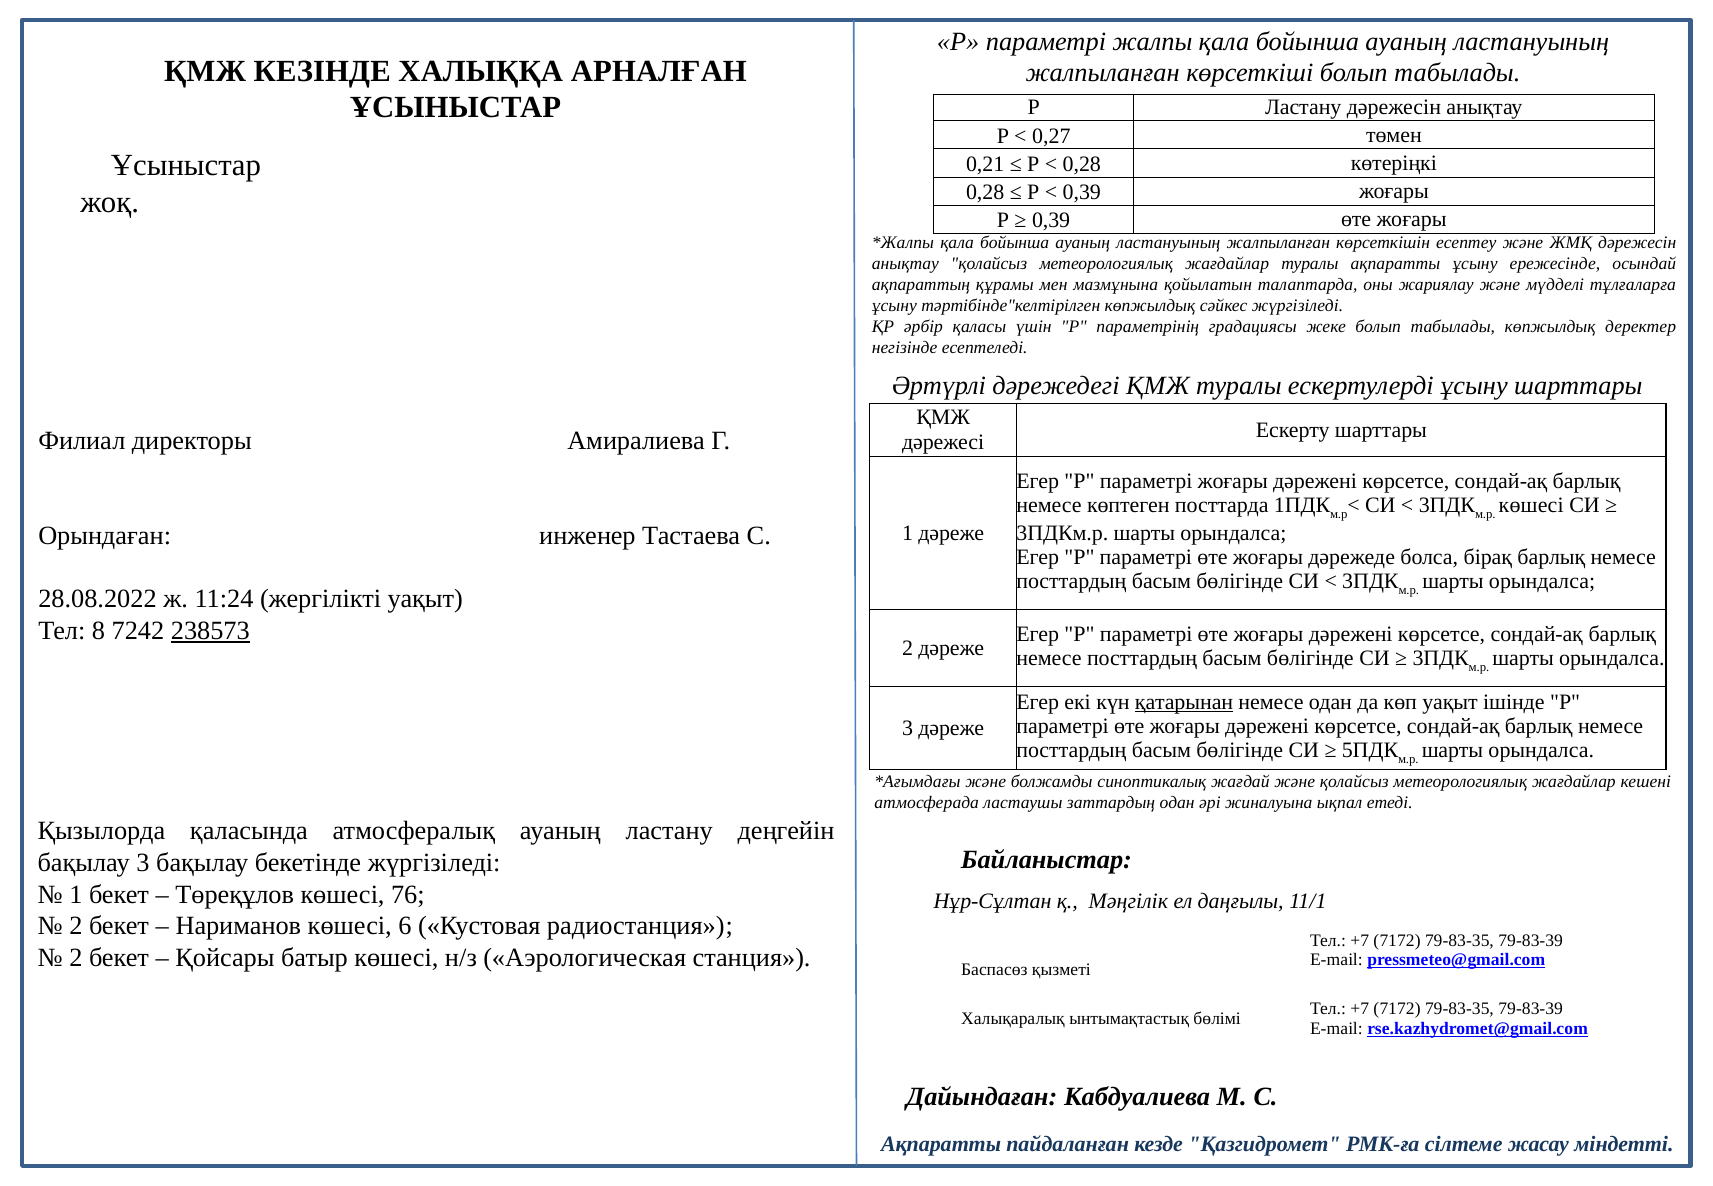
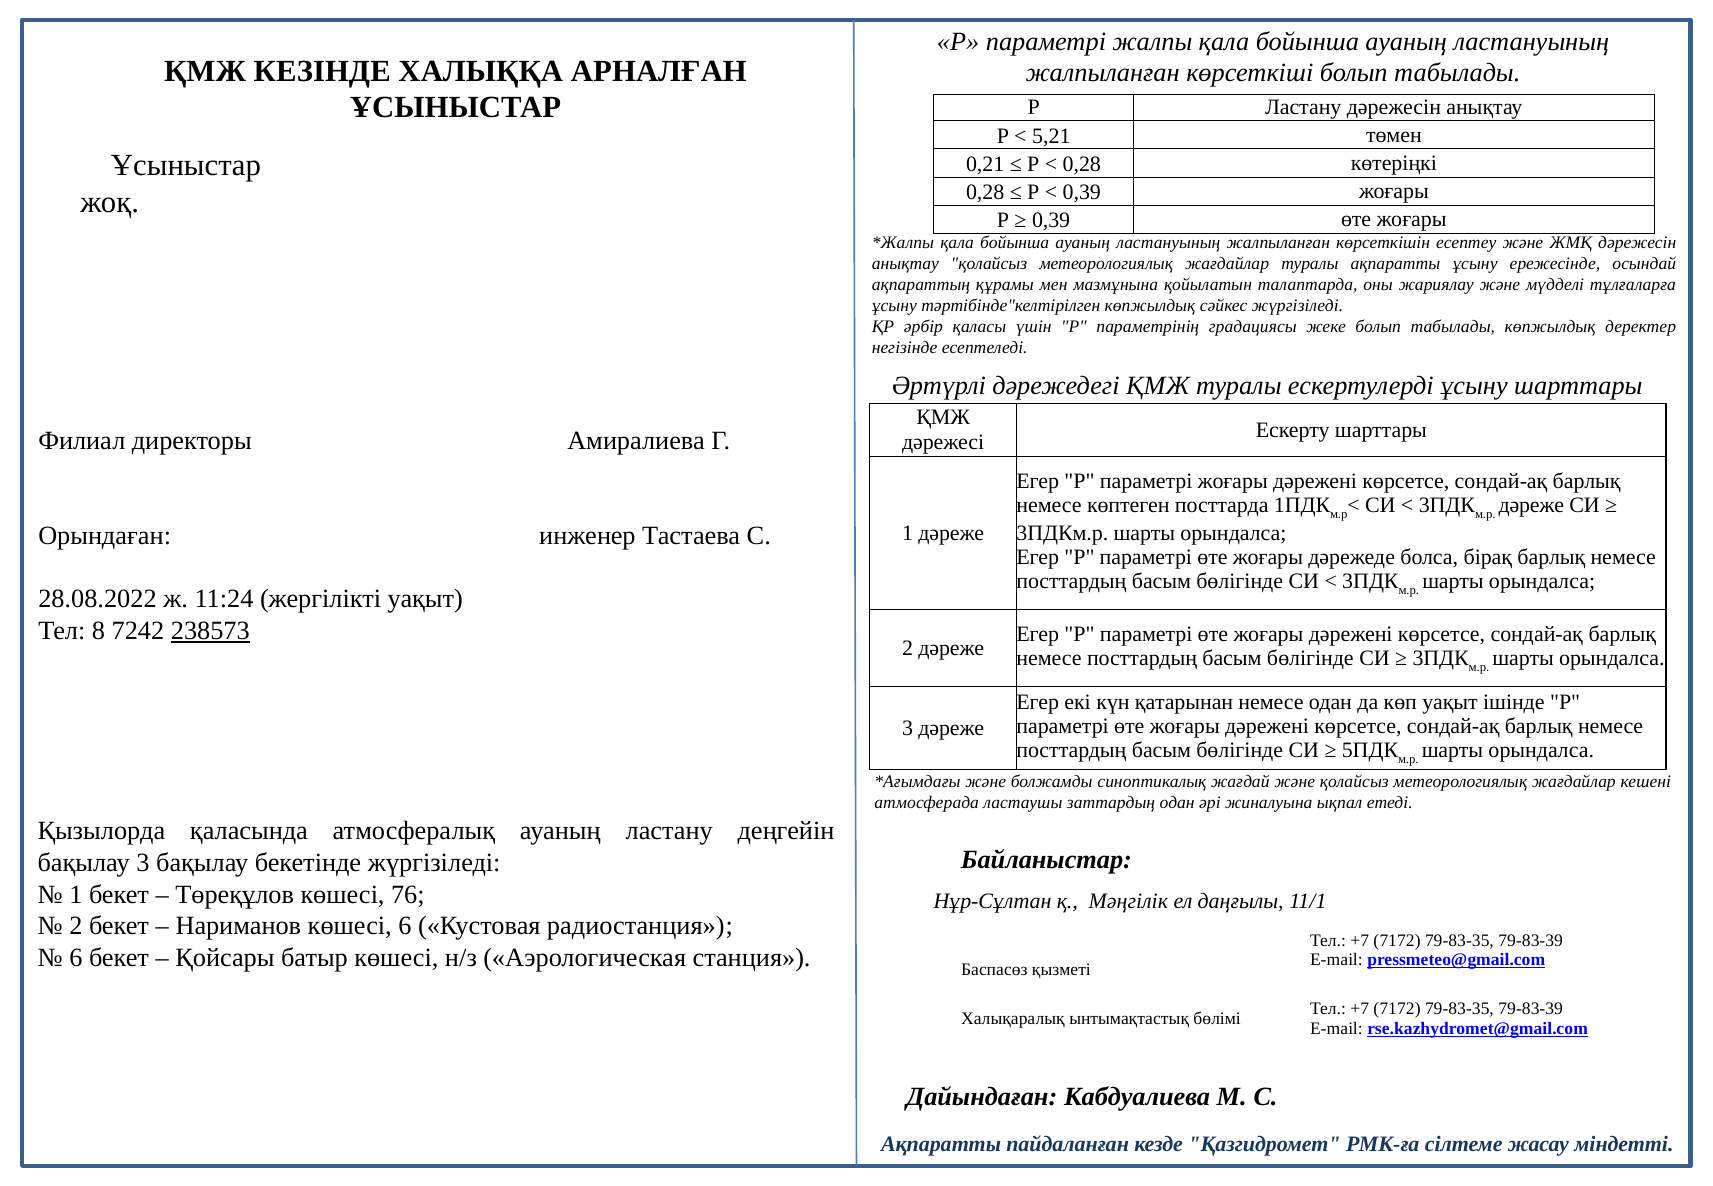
0,27: 0,27 -> 5,21
көшесі at (1531, 505): көшесі -> дәреже
қатарынан underline: present -> none
2 at (76, 958): 2 -> 6
